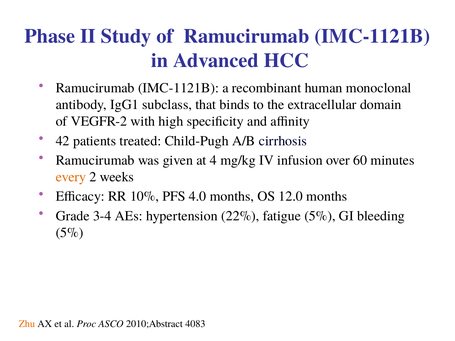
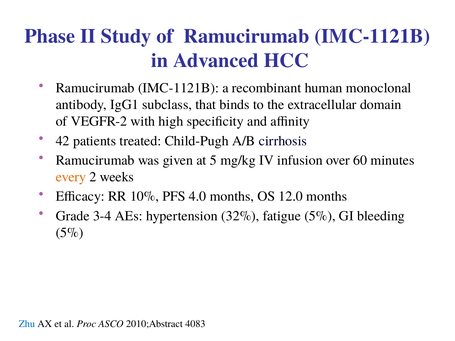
4: 4 -> 5
22%: 22% -> 32%
Zhu colour: orange -> blue
